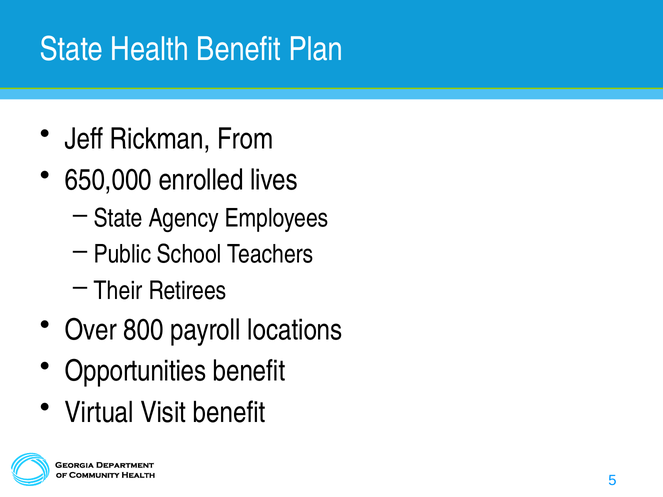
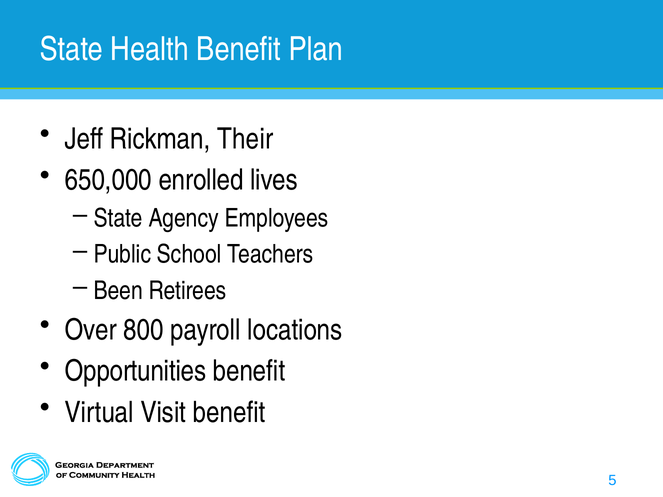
From: From -> Their
Their: Their -> Been
